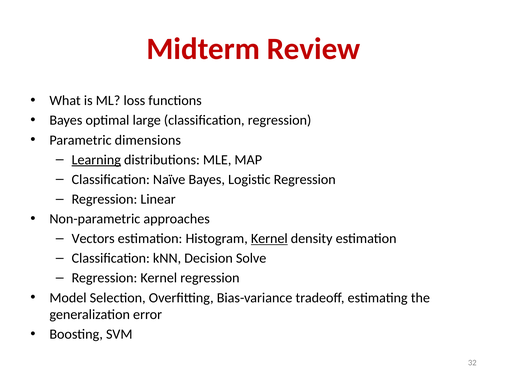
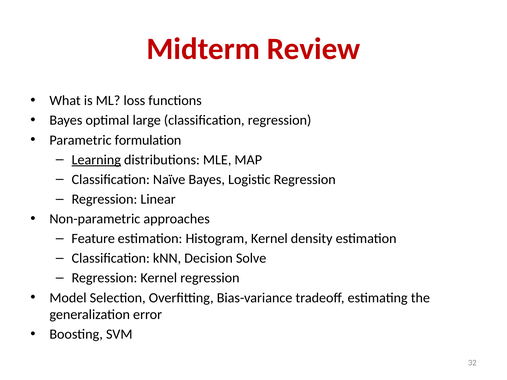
dimensions: dimensions -> formulation
Vectors: Vectors -> Feature
Kernel at (269, 239) underline: present -> none
